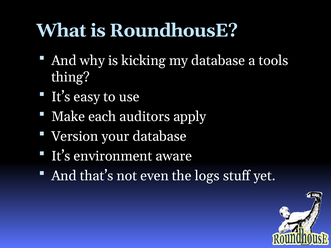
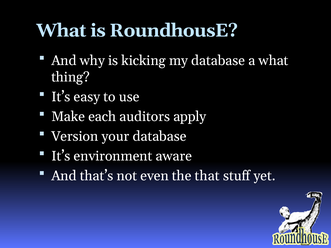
a tools: tools -> what
logs: logs -> that
